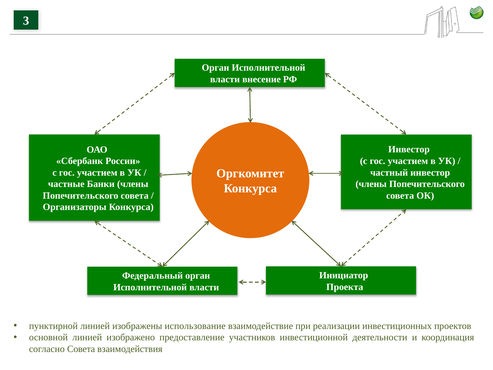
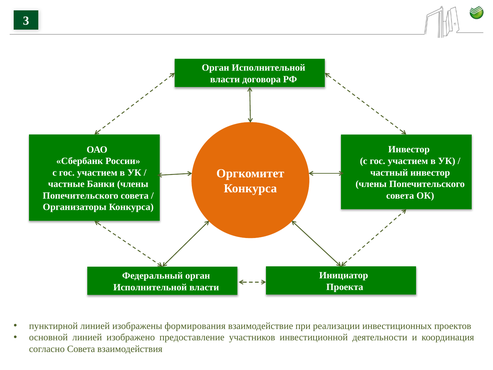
внесение: внесение -> договора
использование: использование -> формирования
